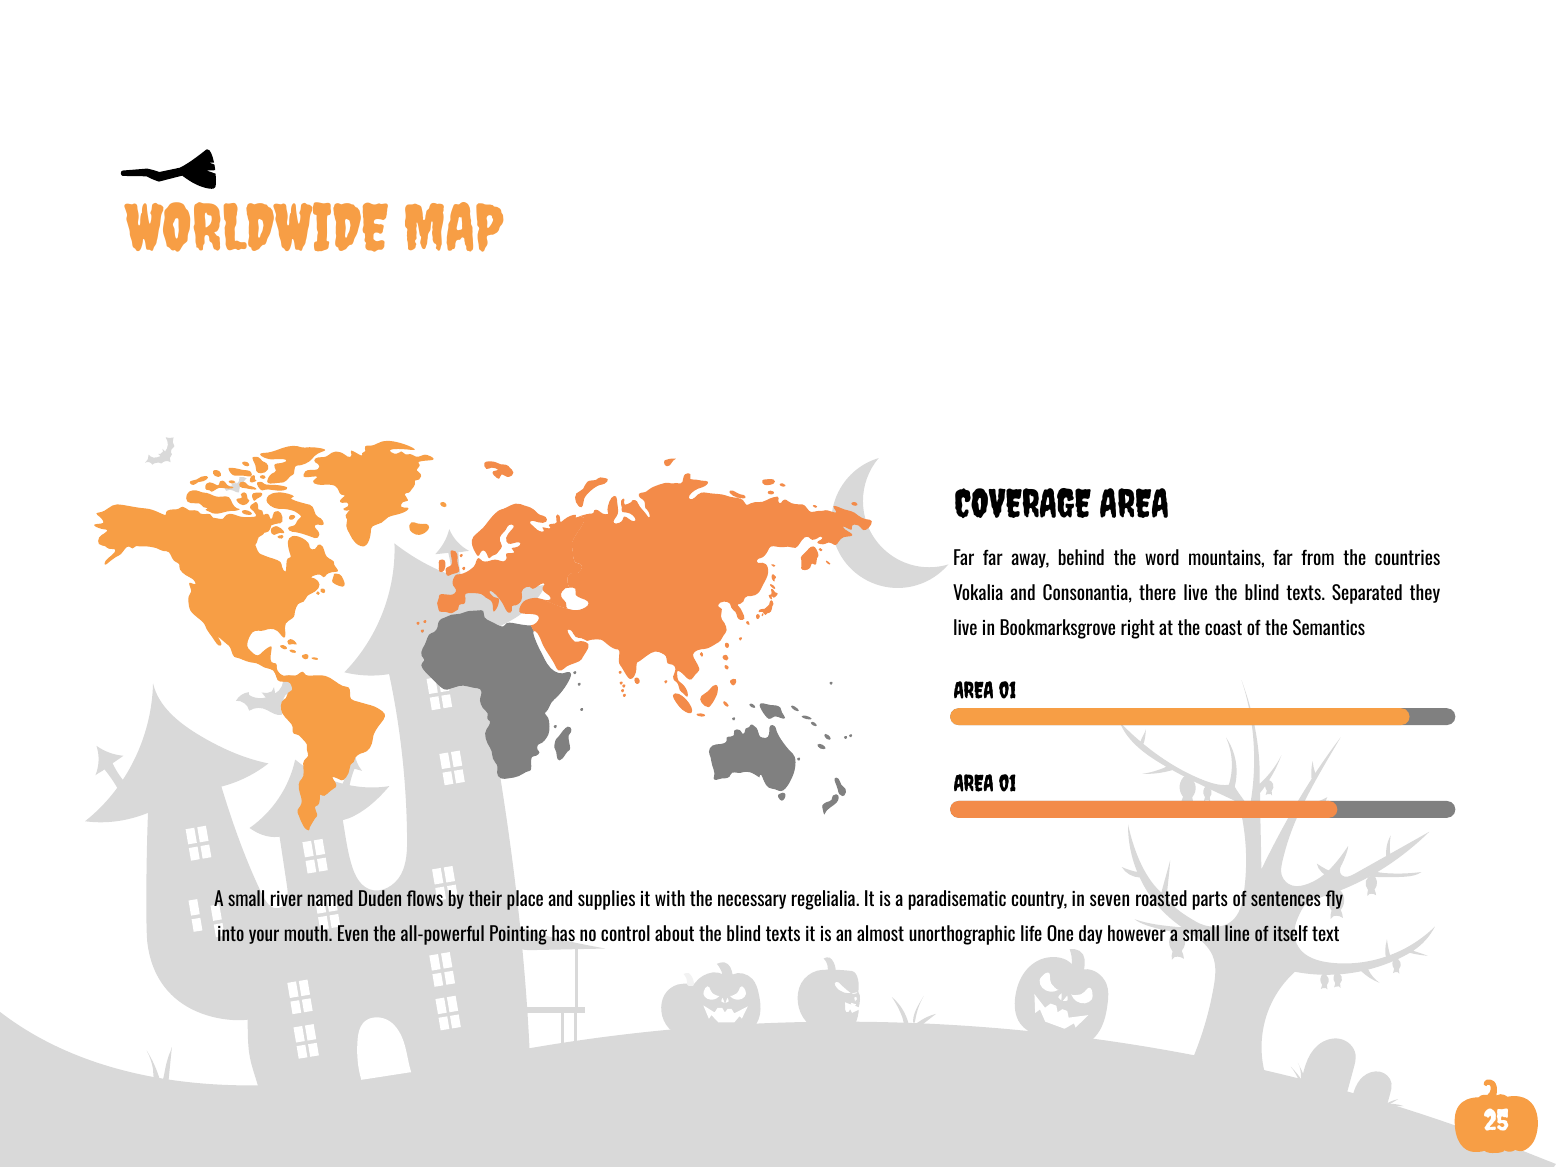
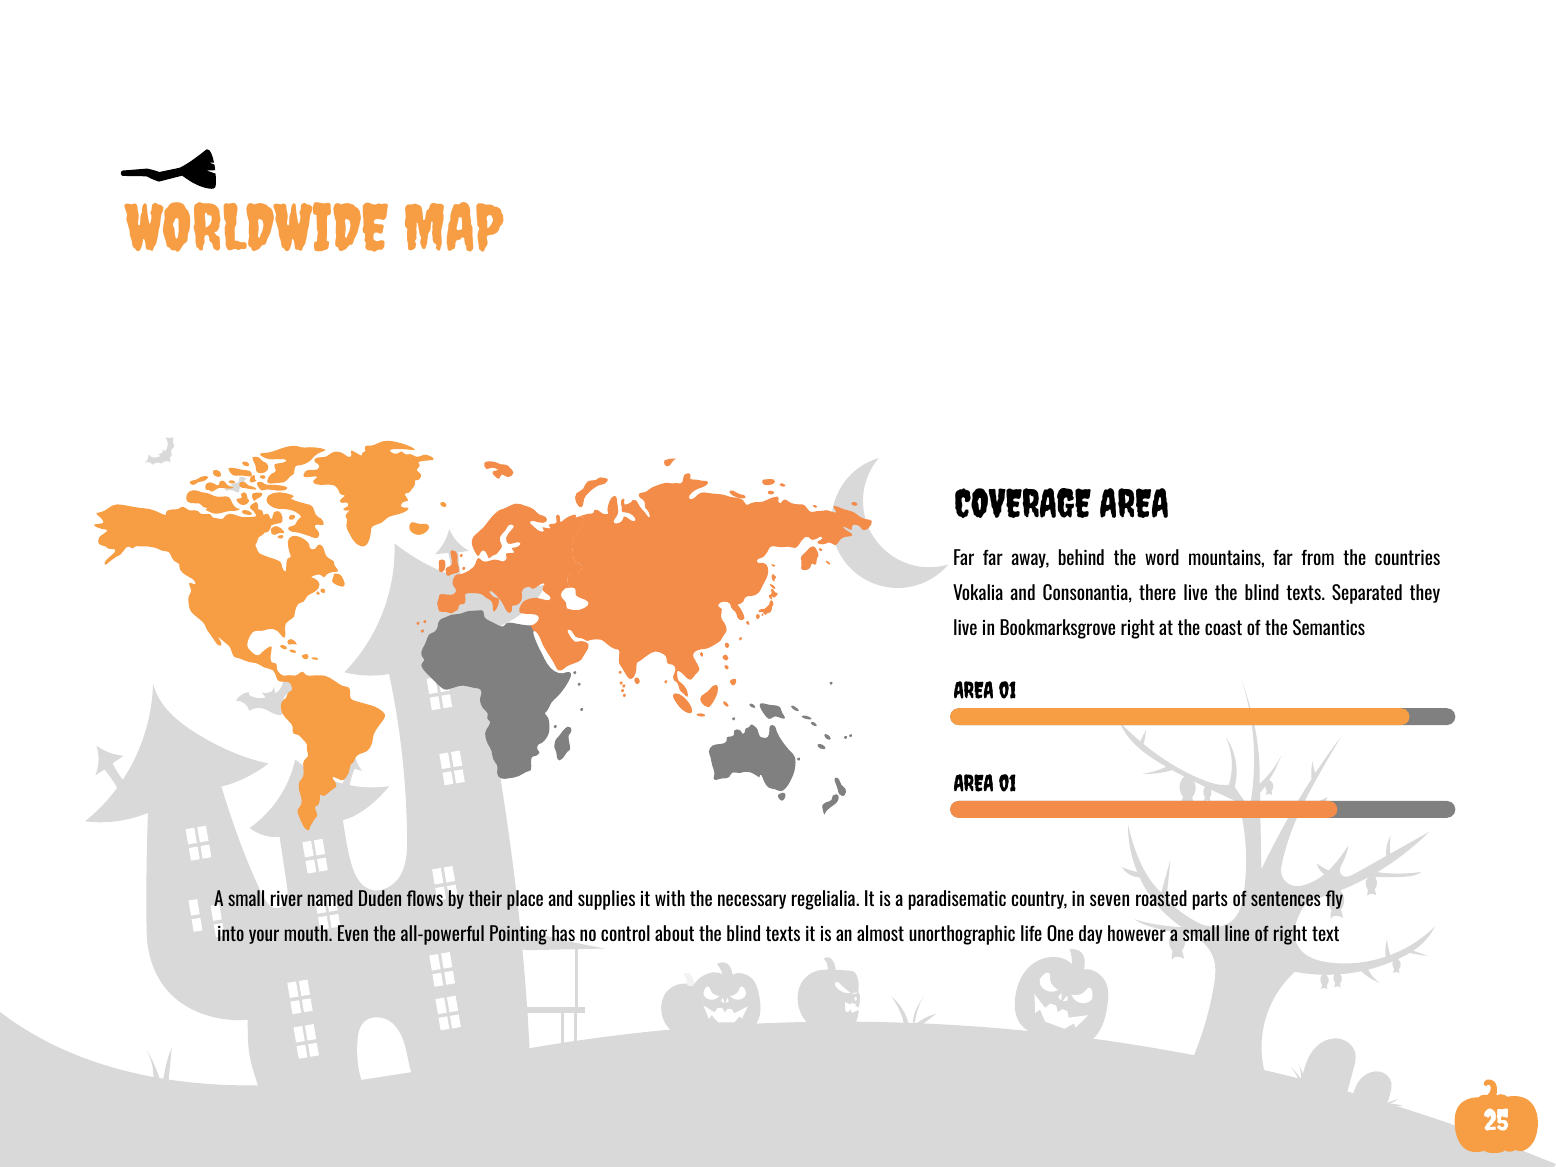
of itself: itself -> right
